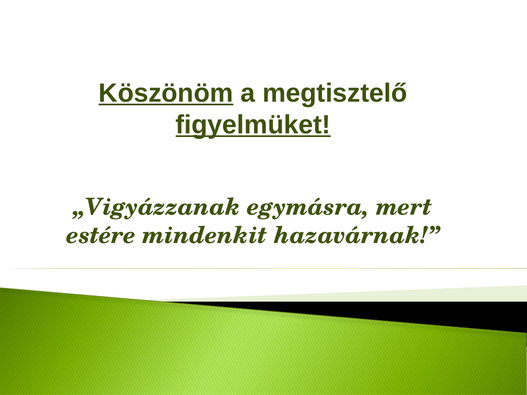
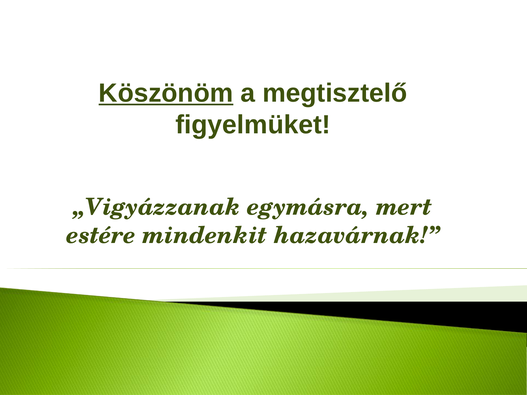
figyelmüket underline: present -> none
